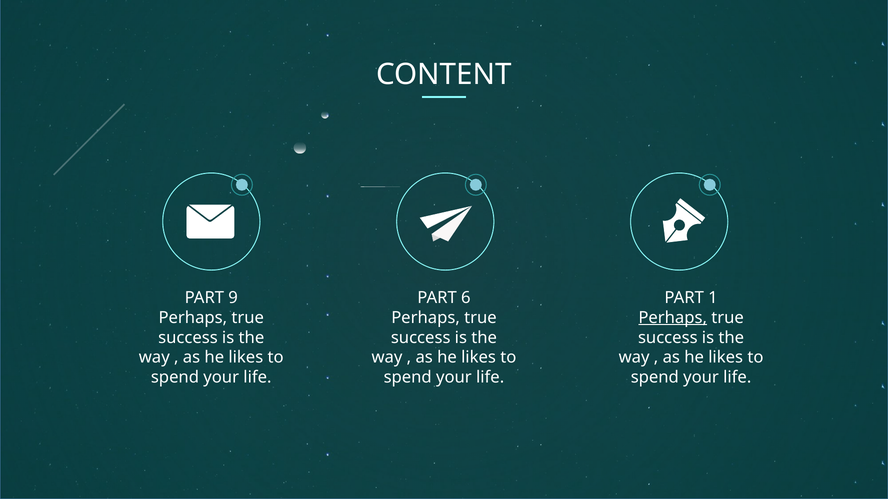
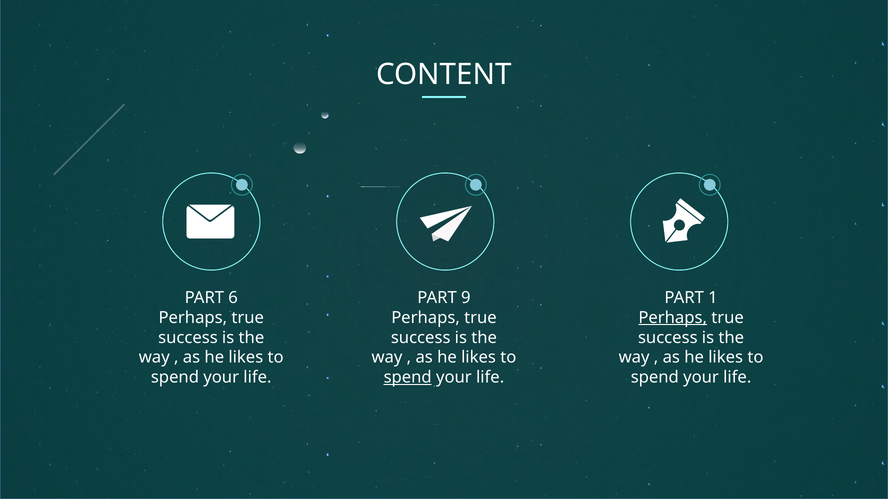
9: 9 -> 6
6: 6 -> 9
spend at (408, 378) underline: none -> present
